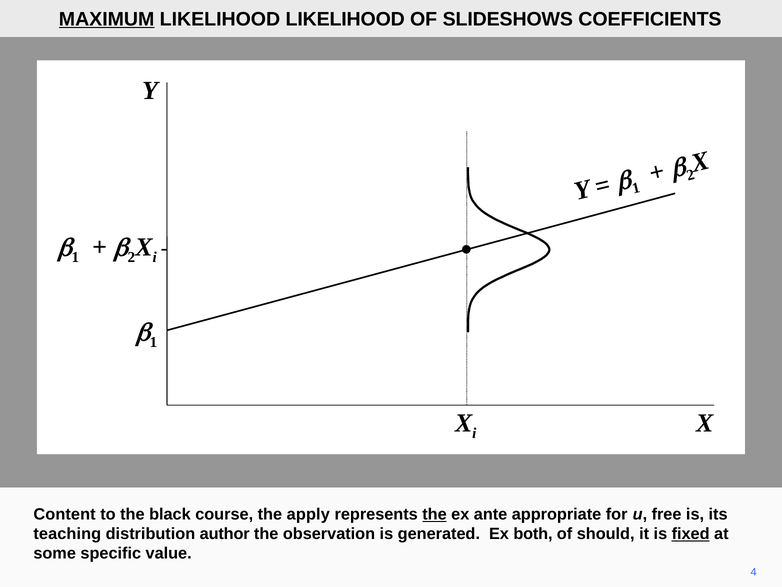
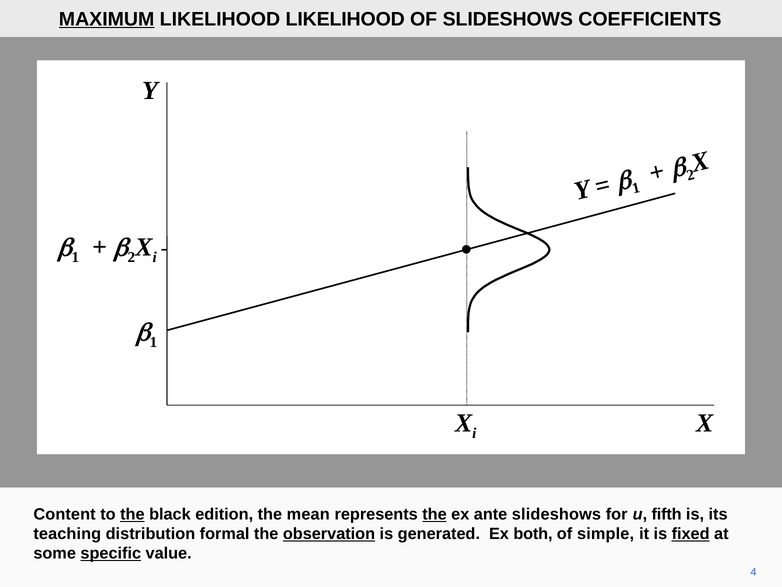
the at (132, 514) underline: none -> present
course: course -> edition
apply: apply -> mean
ante appropriate: appropriate -> slideshows
free: free -> fifth
author: author -> formal
observation underline: none -> present
should: should -> simple
specific underline: none -> present
